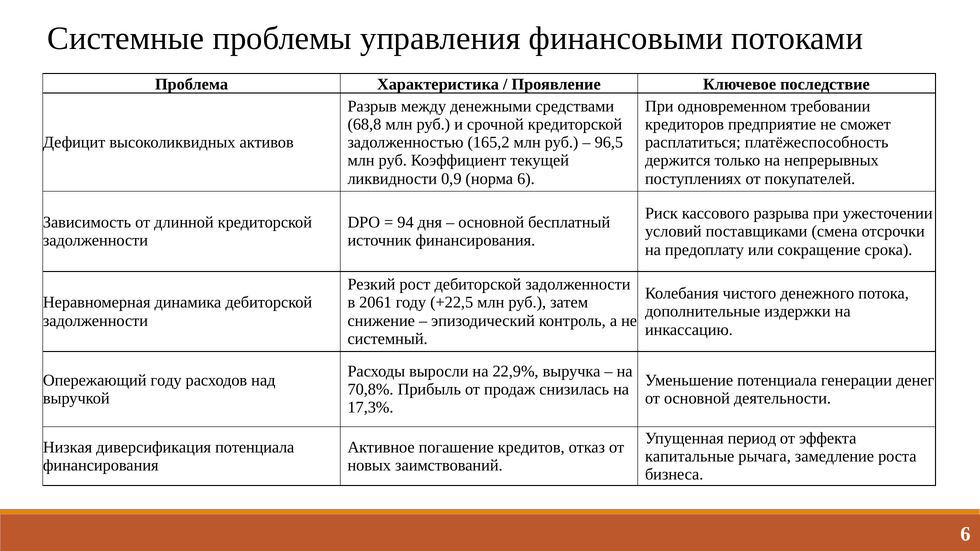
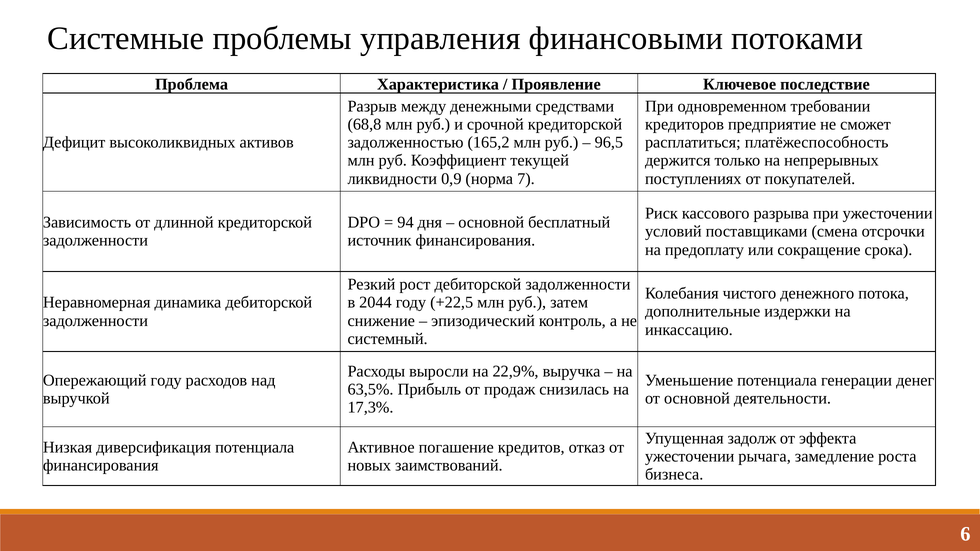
норма 6: 6 -> 7
2061: 2061 -> 2044
70,8%: 70,8% -> 63,5%
период: период -> задолж
капитальные at (690, 457): капитальные -> ужесточении
